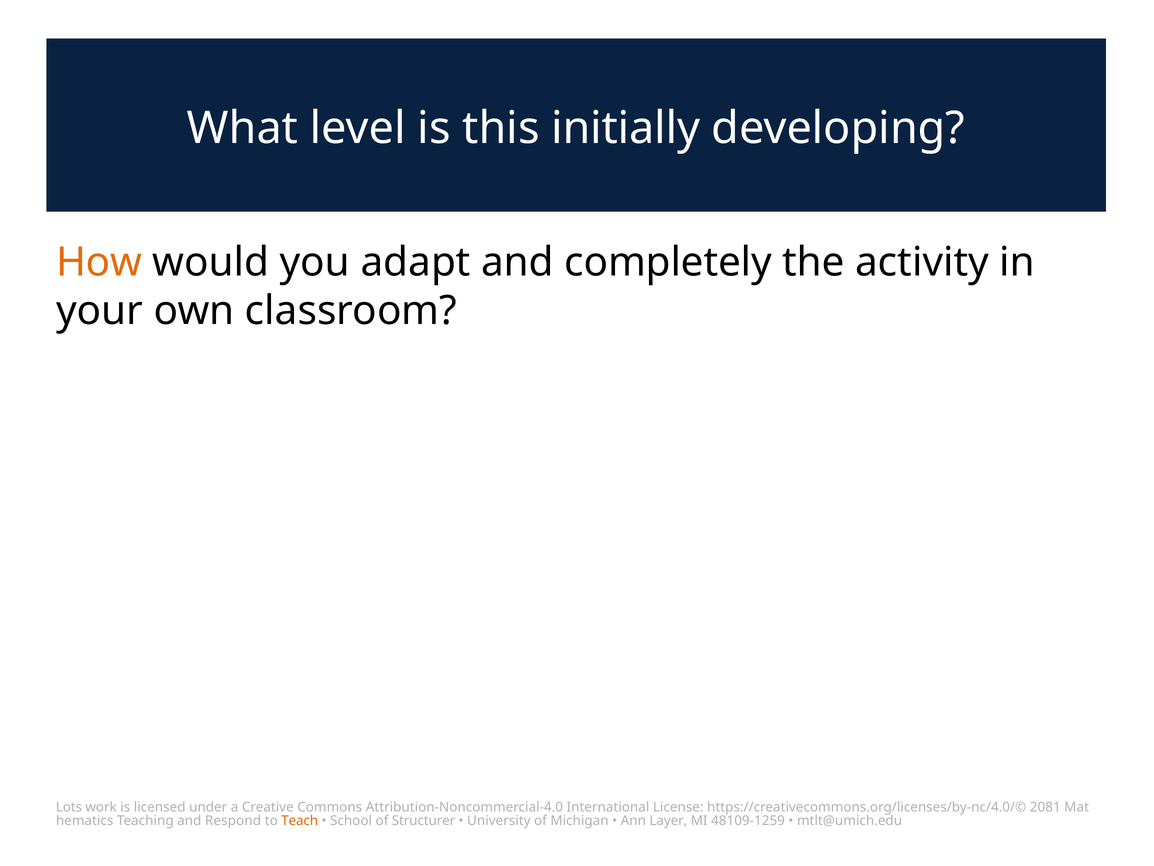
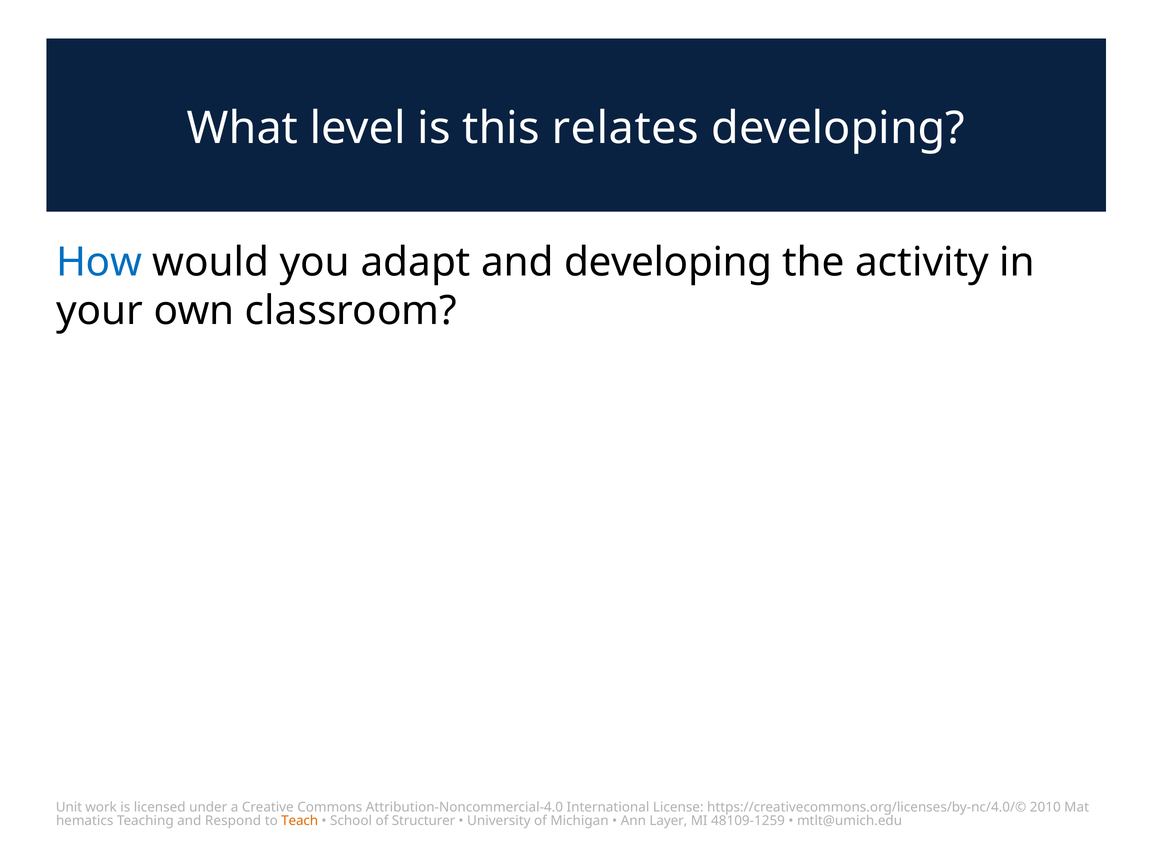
initially: initially -> relates
How colour: orange -> blue
and completely: completely -> developing
Lots: Lots -> Unit
2081: 2081 -> 2010
